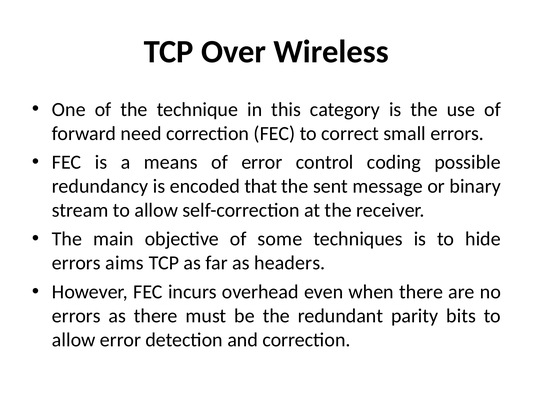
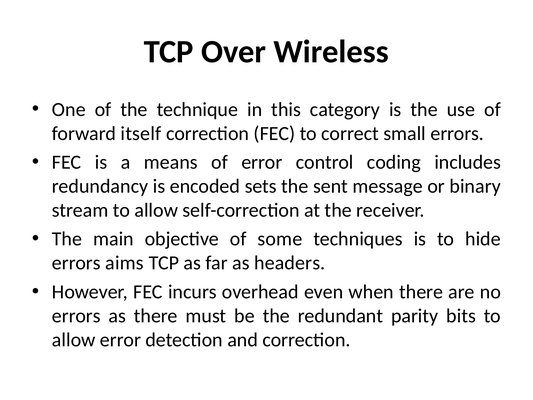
need: need -> itself
possible: possible -> includes
that: that -> sets
